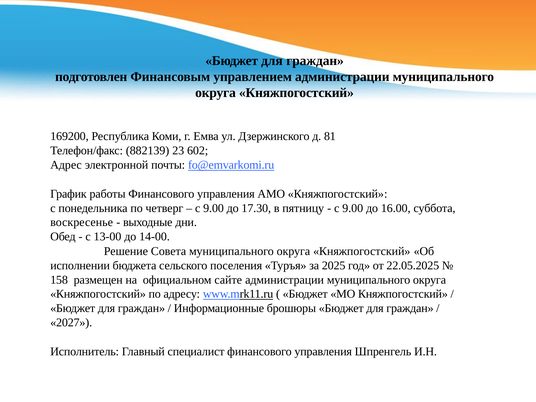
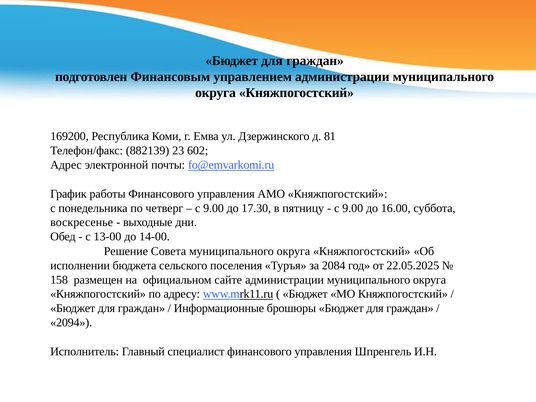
2025: 2025 -> 2084
2027: 2027 -> 2094
